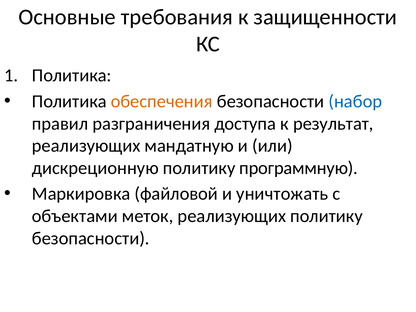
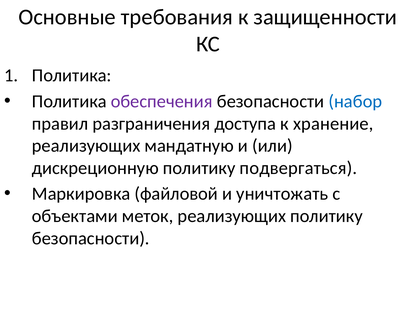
обеспечения colour: orange -> purple
результат: результат -> хранение
программную: программную -> подвергаться
